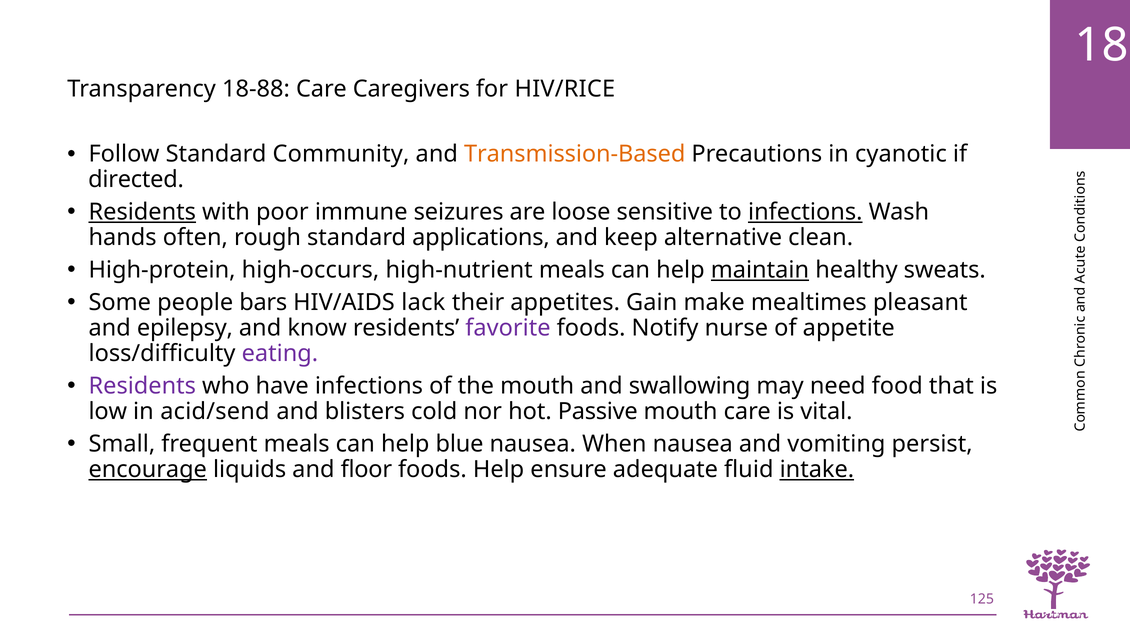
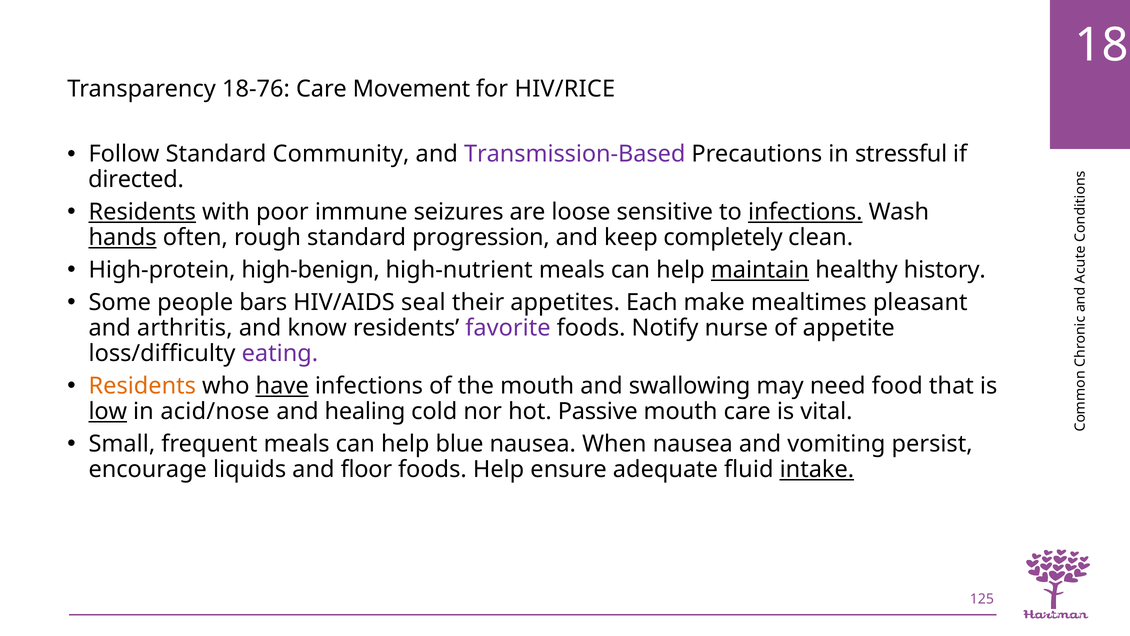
18-88: 18-88 -> 18-76
Caregivers: Caregivers -> Movement
Transmission-Based colour: orange -> purple
cyanotic: cyanotic -> stressful
hands underline: none -> present
applications: applications -> progression
alternative: alternative -> completely
high-occurs: high-occurs -> high-benign
sweats: sweats -> history
lack: lack -> seal
Gain: Gain -> Each
epilepsy: epilepsy -> arthritis
Residents at (142, 386) colour: purple -> orange
have underline: none -> present
low underline: none -> present
acid/send: acid/send -> acid/nose
blisters: blisters -> healing
encourage underline: present -> none
